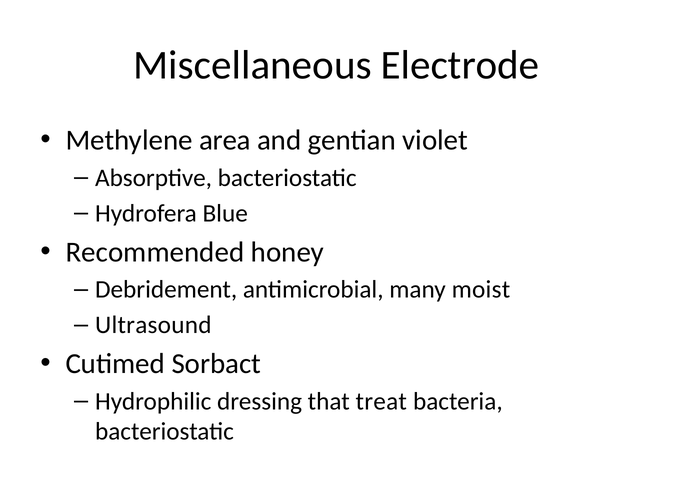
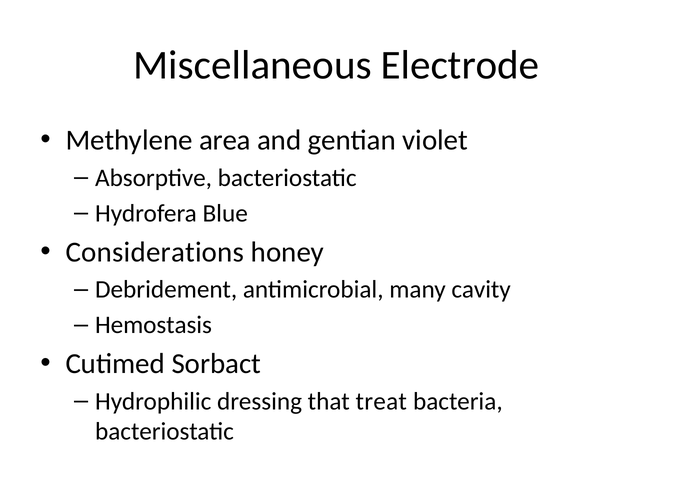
Recommended: Recommended -> Considerations
moist: moist -> cavity
Ultrasound: Ultrasound -> Hemostasis
